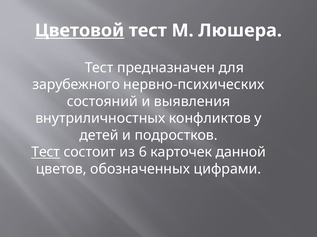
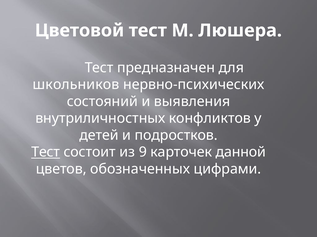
Цветовой underline: present -> none
зарубежного: зарубежного -> школьников
6: 6 -> 9
